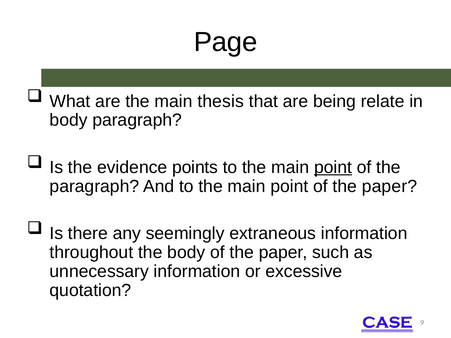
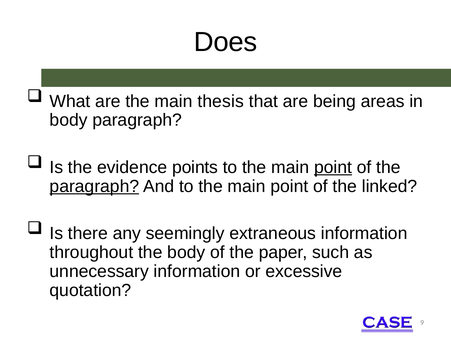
Page: Page -> Does
relate: relate -> areas
paragraph at (94, 186) underline: none -> present
point of the paper: paper -> linked
